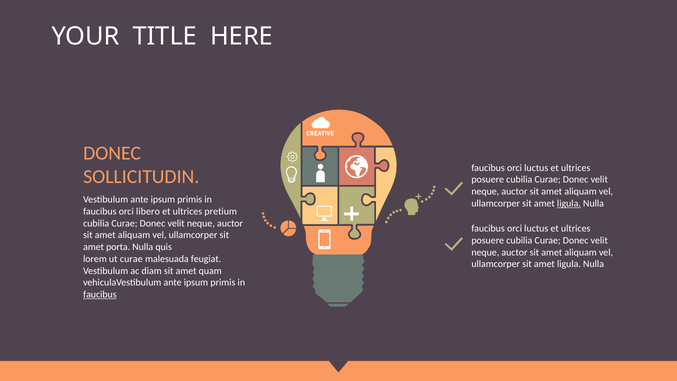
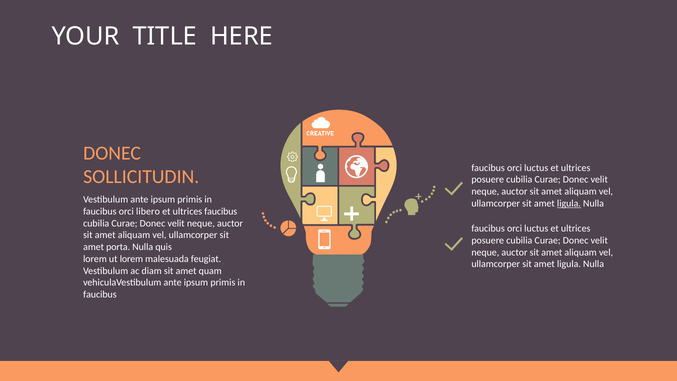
ultrices pretium: pretium -> faucibus
ut curae: curae -> lorem
faucibus at (100, 294) underline: present -> none
